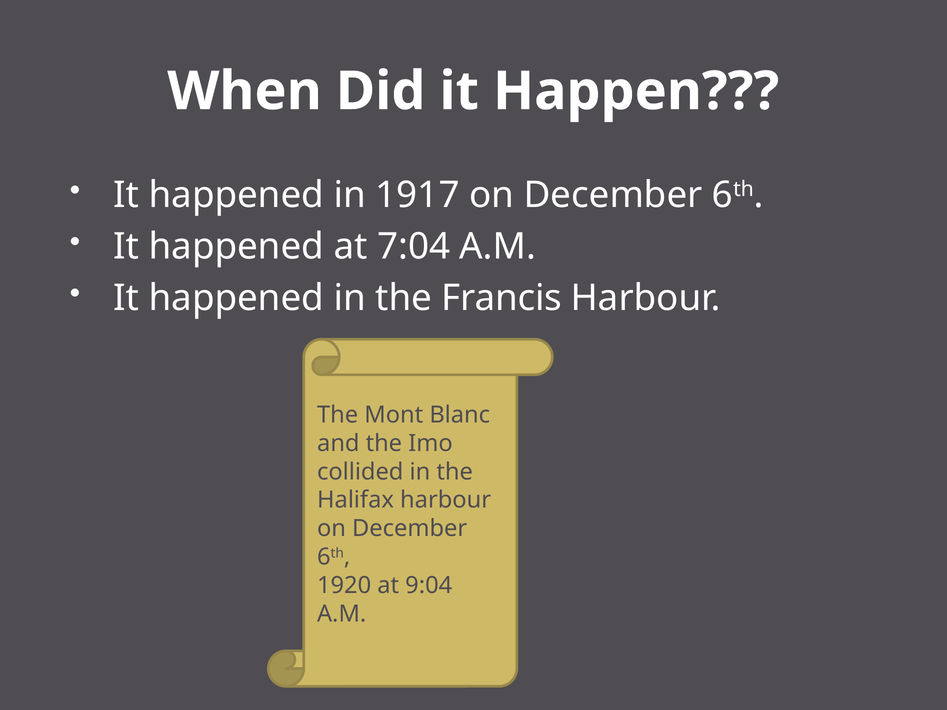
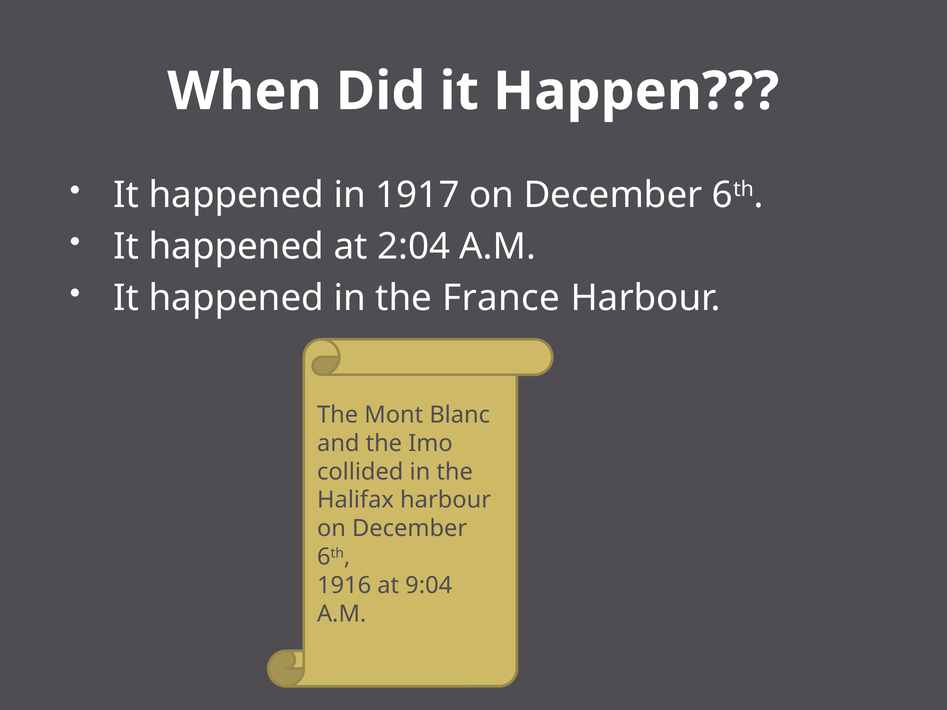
7:04: 7:04 -> 2:04
Francis: Francis -> France
1920: 1920 -> 1916
